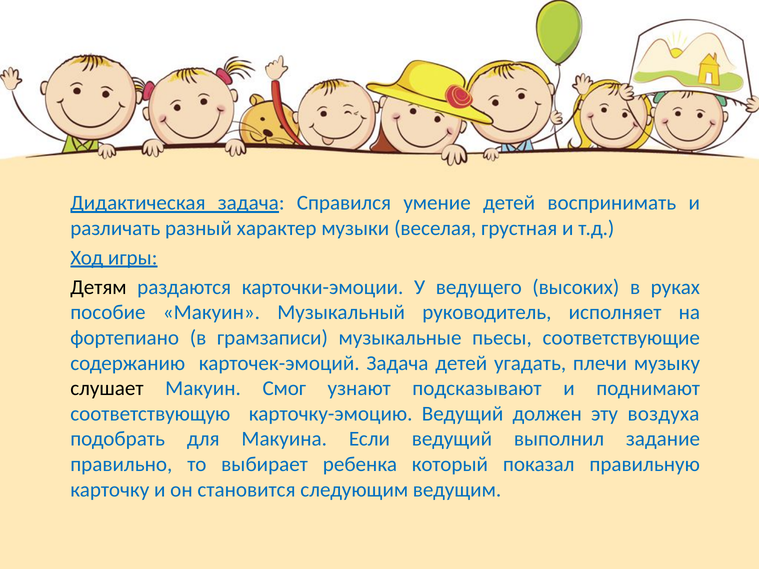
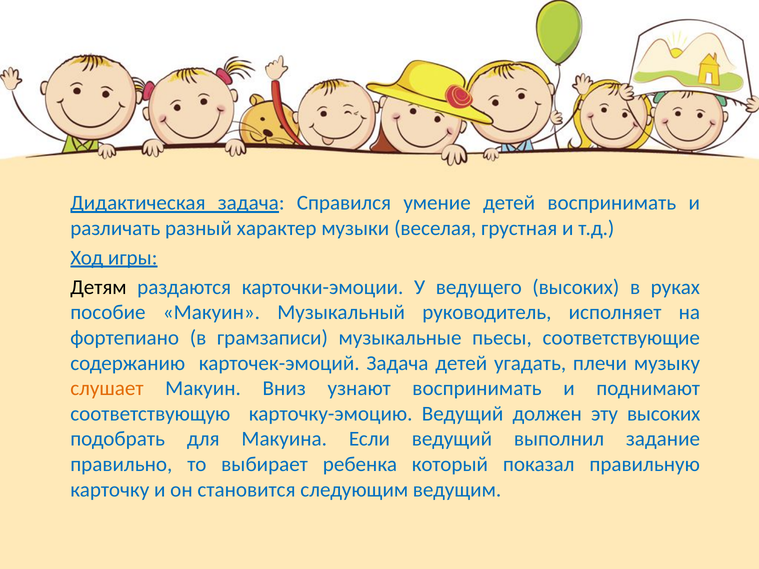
слушает colour: black -> orange
Смог: Смог -> Вниз
узнают подсказывают: подсказывают -> воспринимать
эту воздуха: воздуха -> высоких
